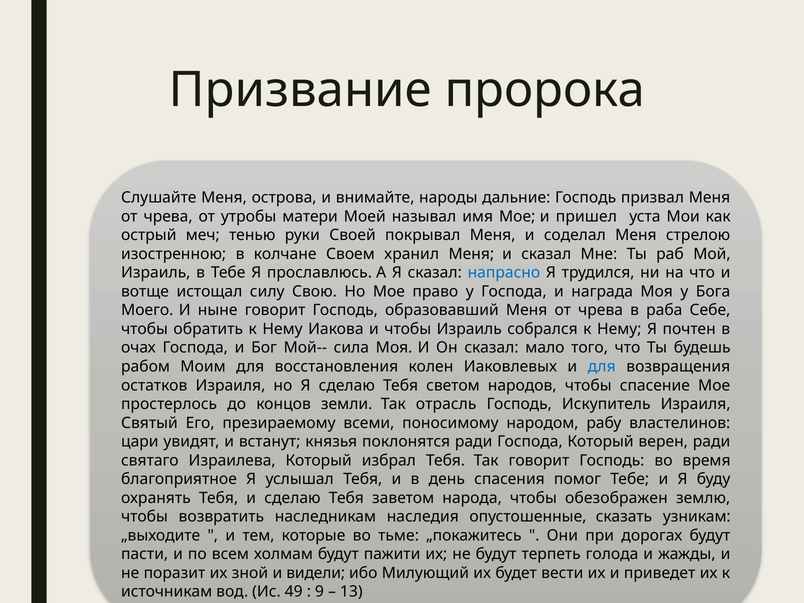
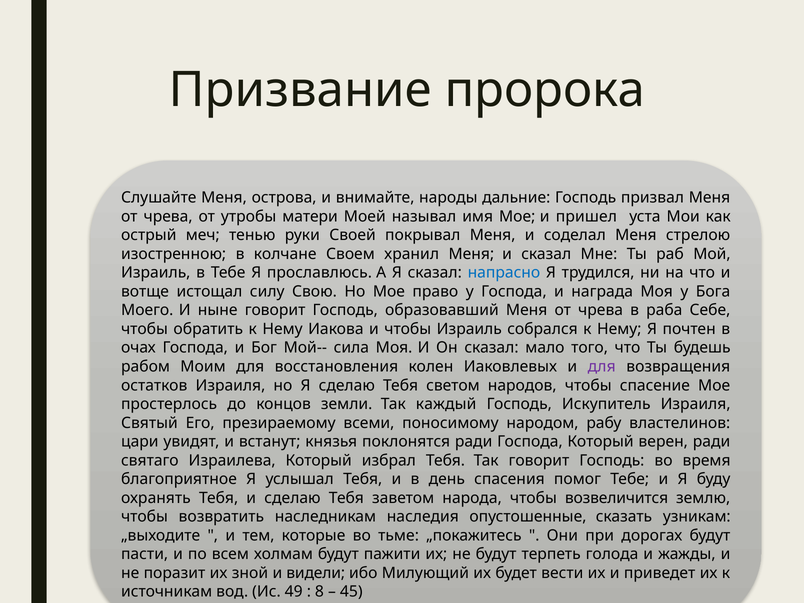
для at (602, 367) colour: blue -> purple
отрасль: отрасль -> каждый
обезображен: обезображен -> возвеличится
9: 9 -> 8
13: 13 -> 45
